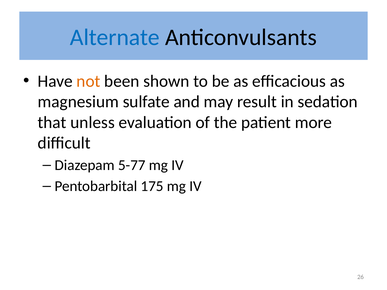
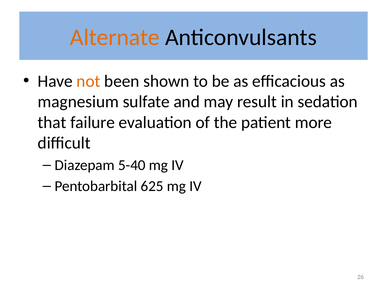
Alternate colour: blue -> orange
unless: unless -> failure
5-77: 5-77 -> 5-40
175: 175 -> 625
